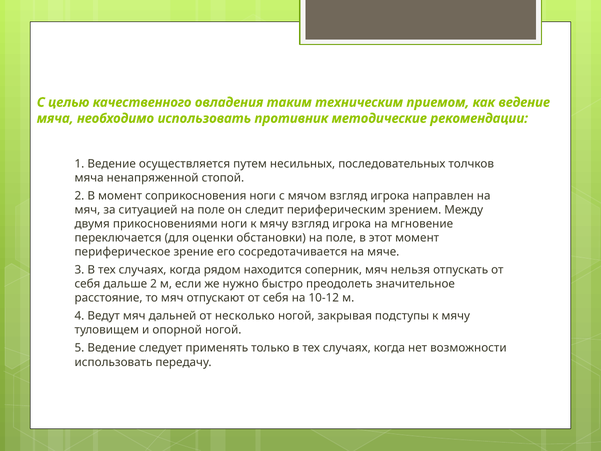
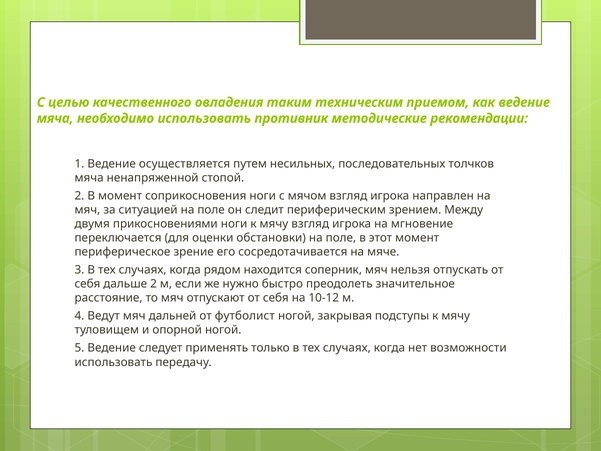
несколько: несколько -> футболист
